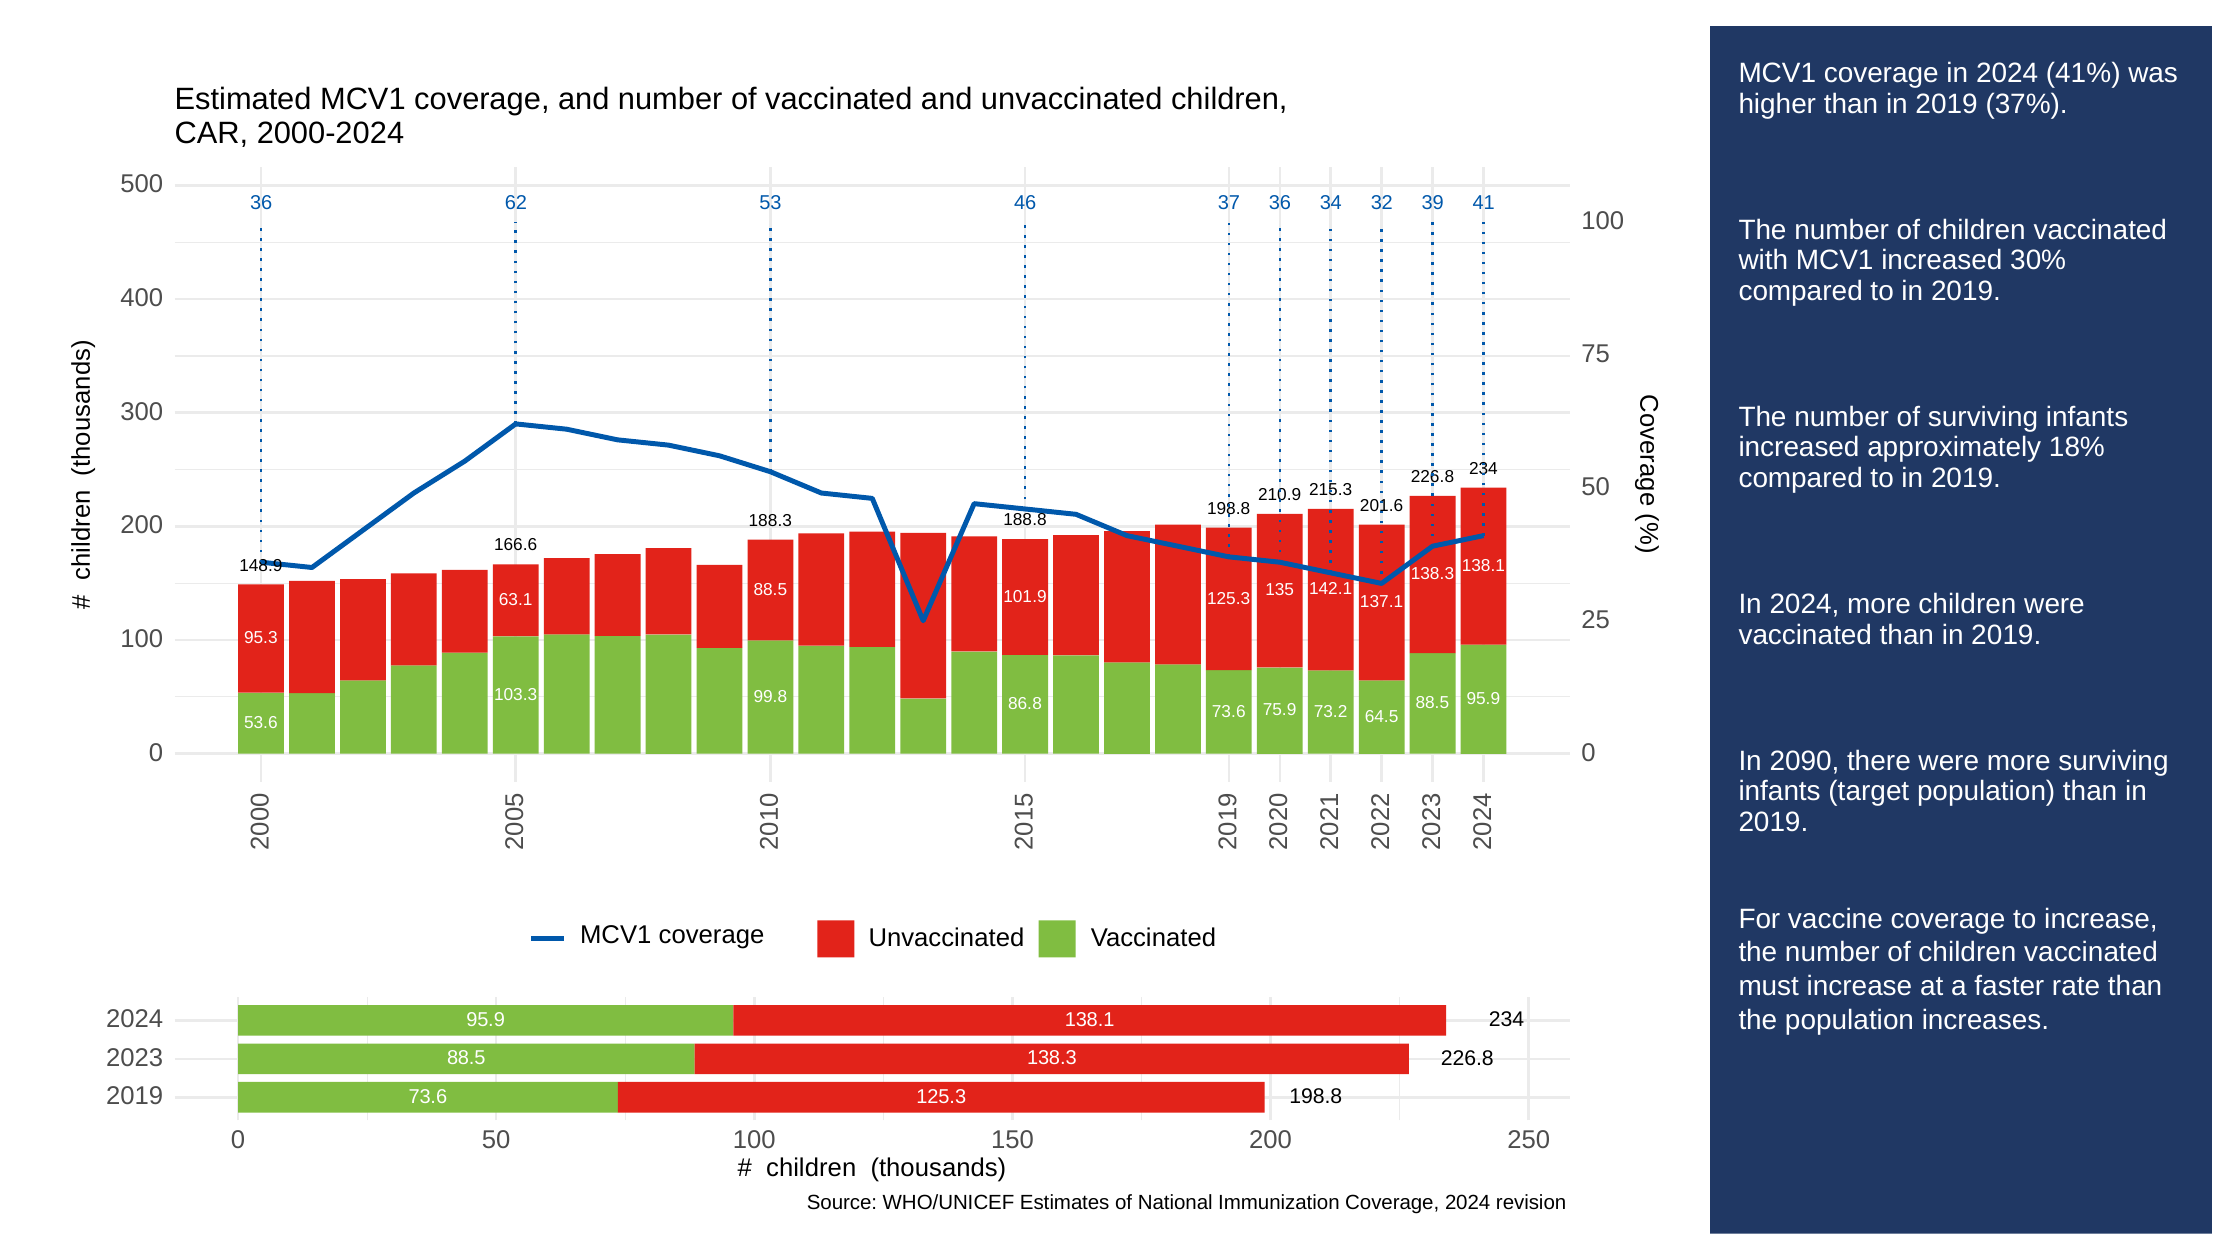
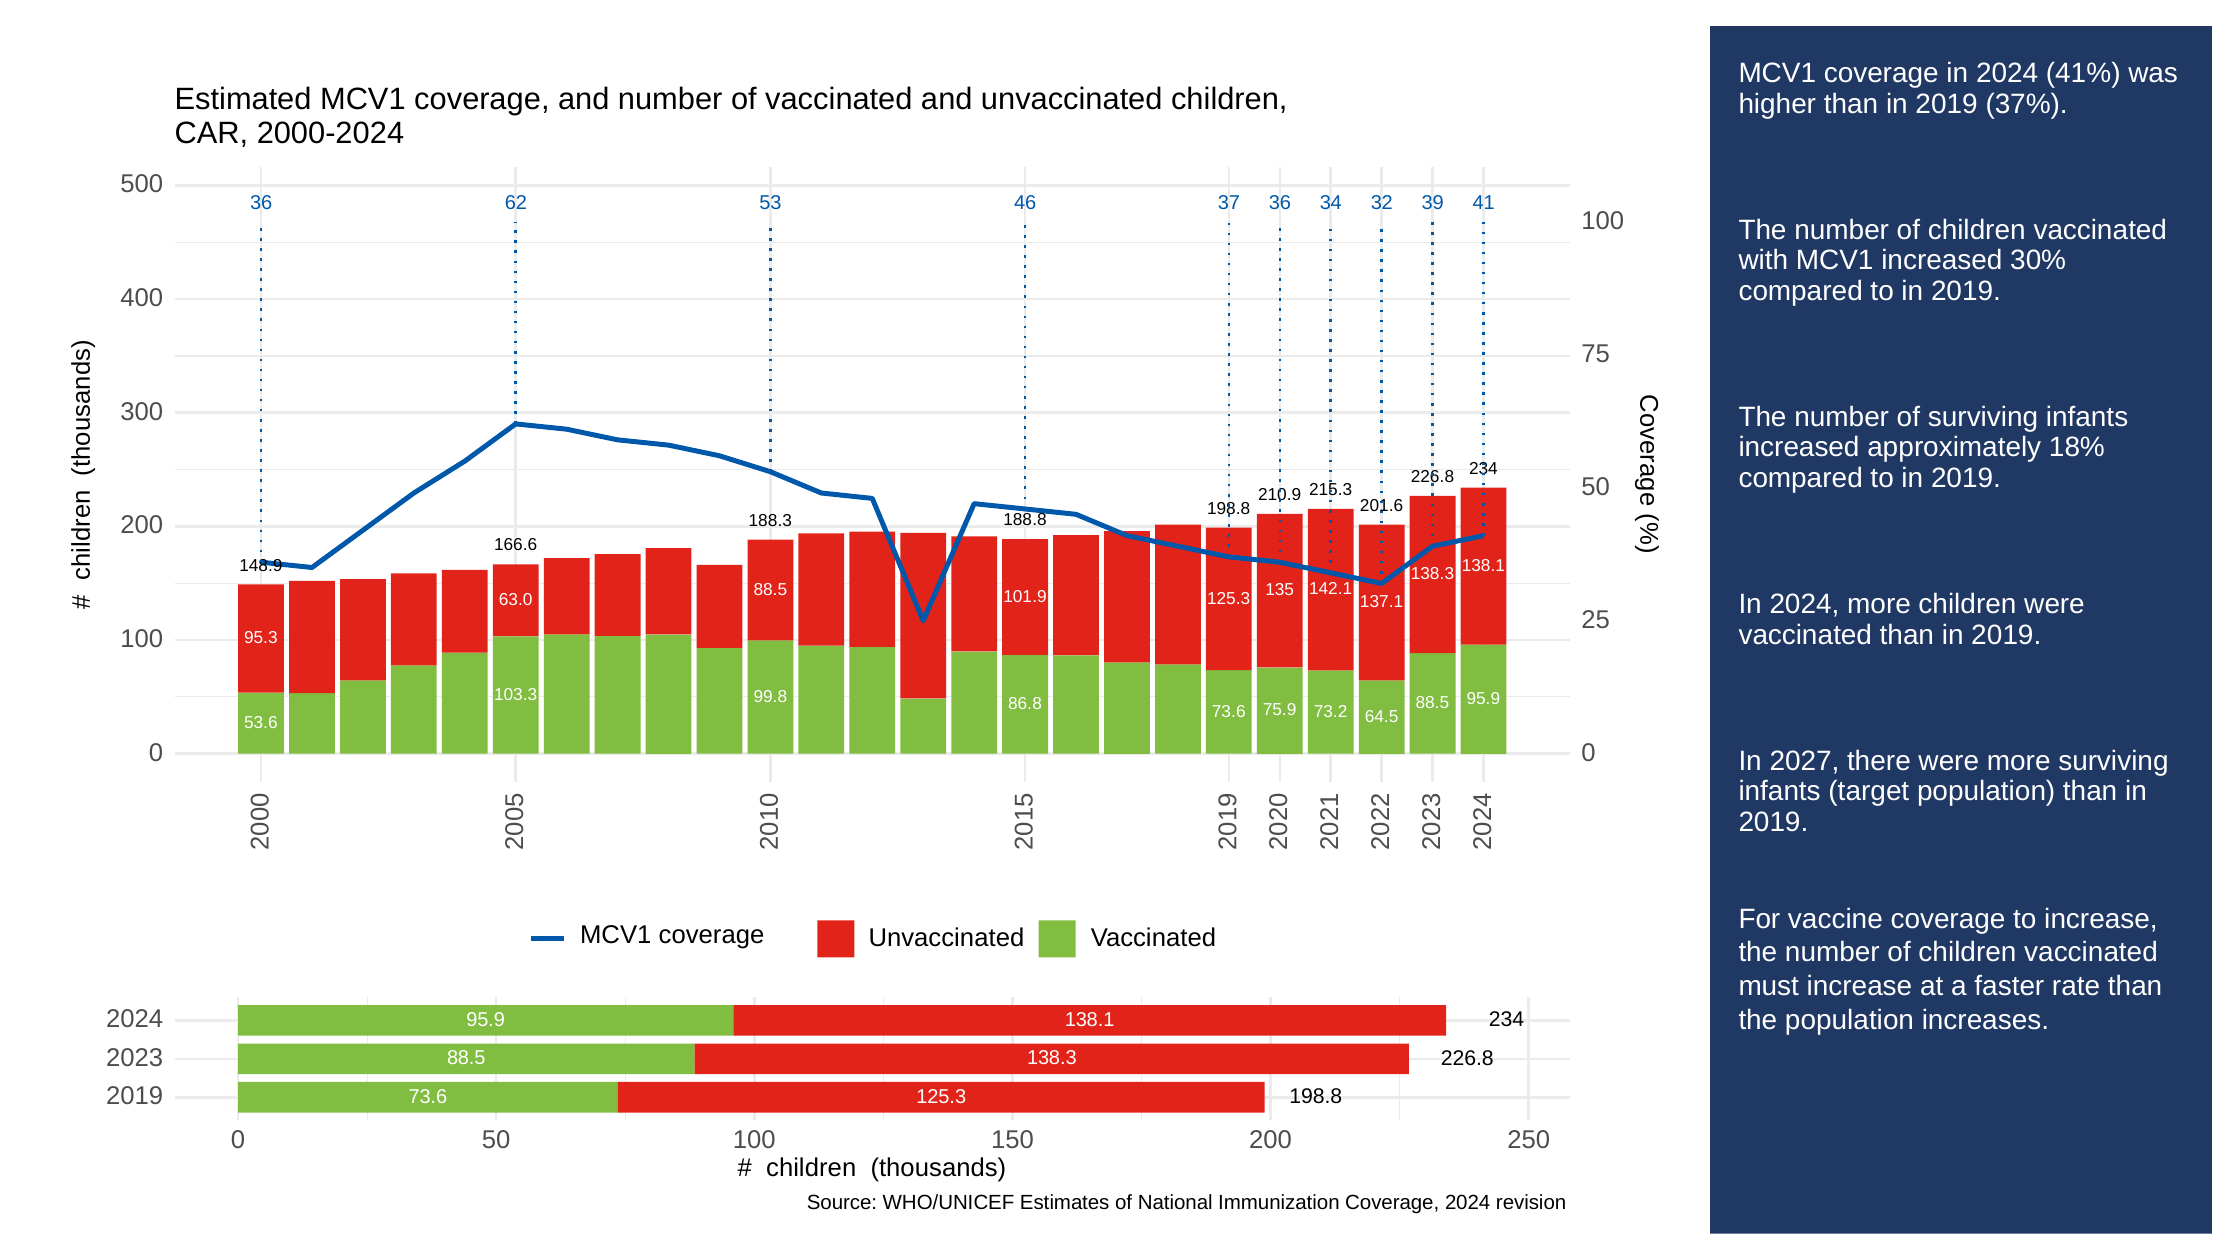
63.1: 63.1 -> 63.0
2090: 2090 -> 2027
